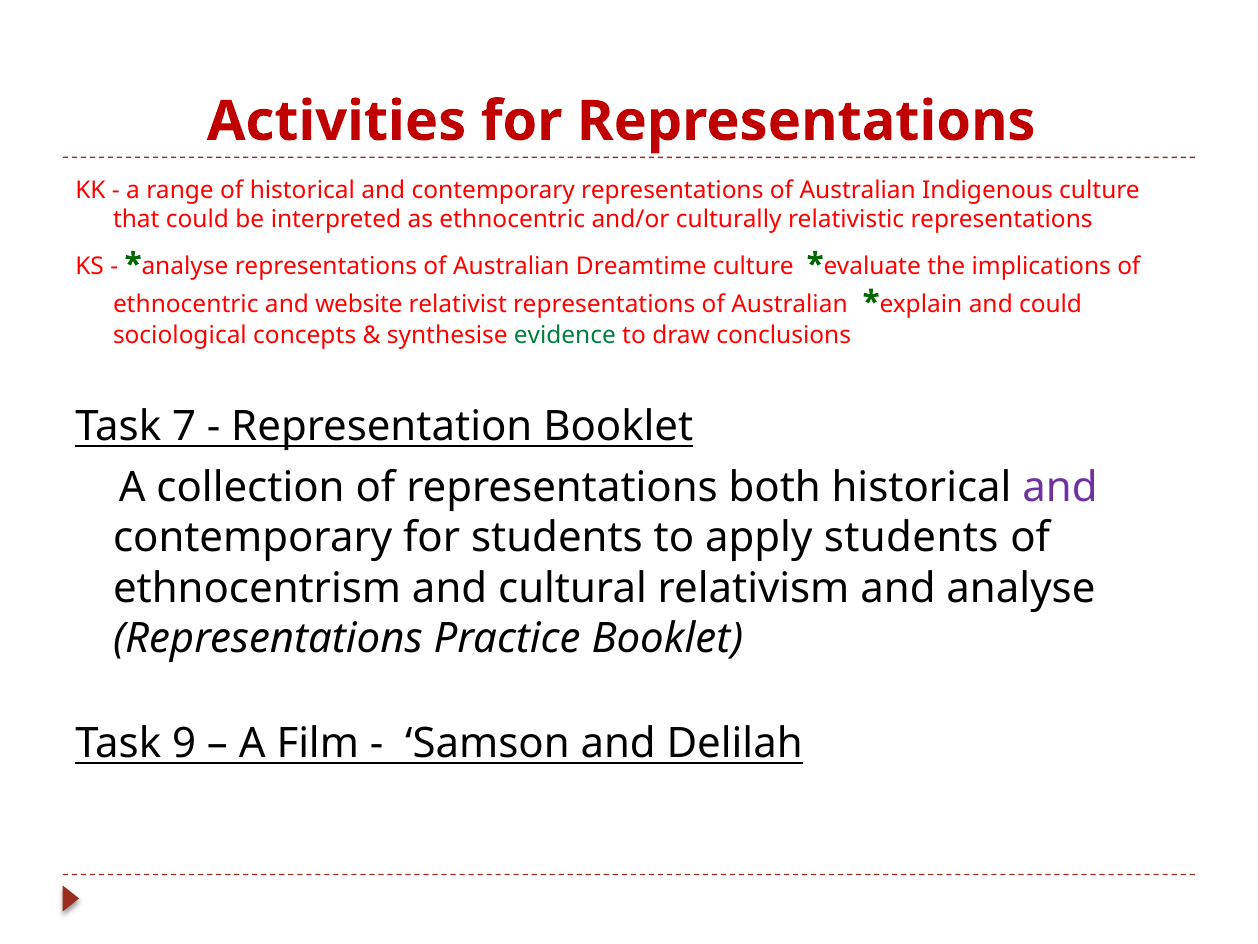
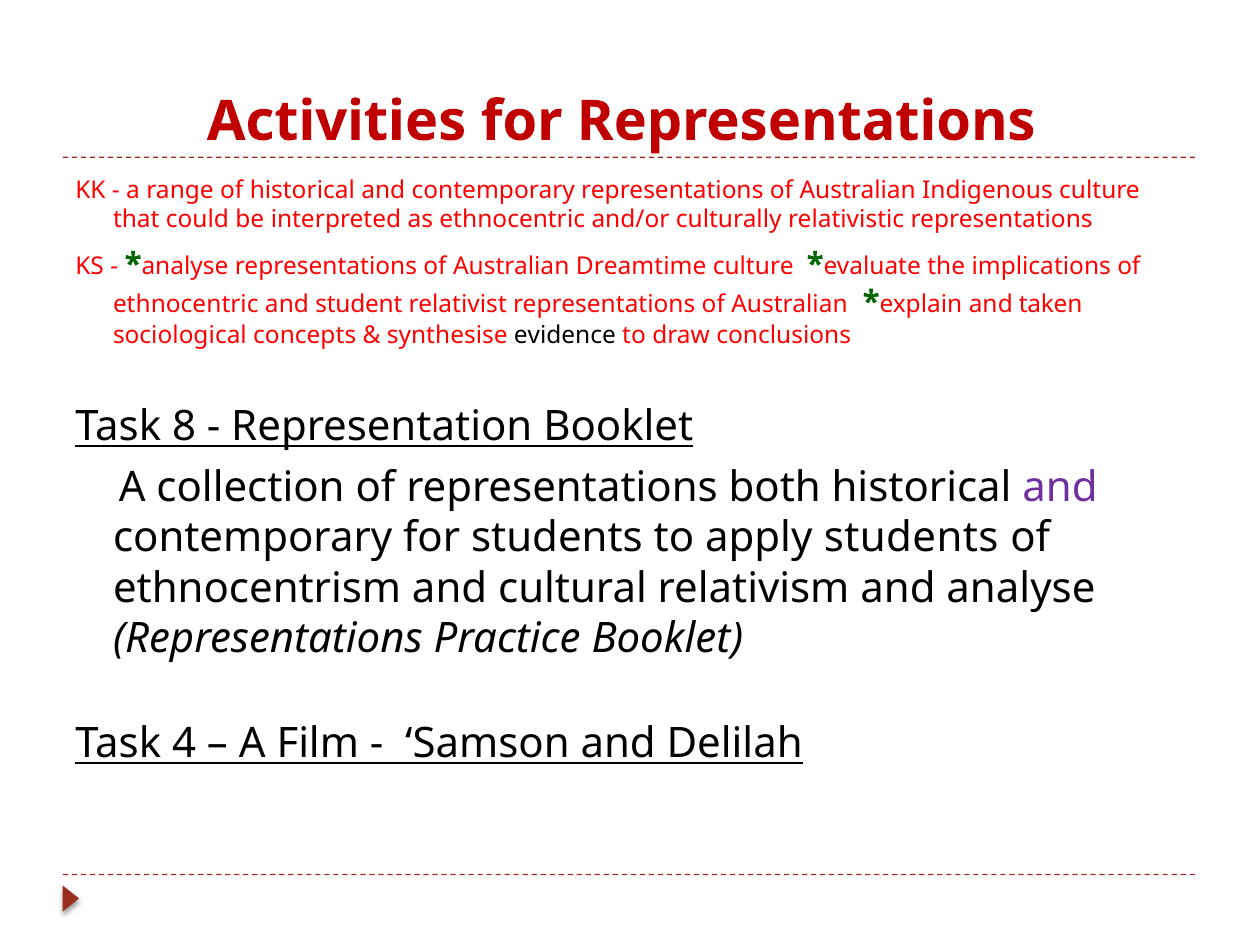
website: website -> student
and could: could -> taken
evidence colour: green -> black
7: 7 -> 8
9: 9 -> 4
